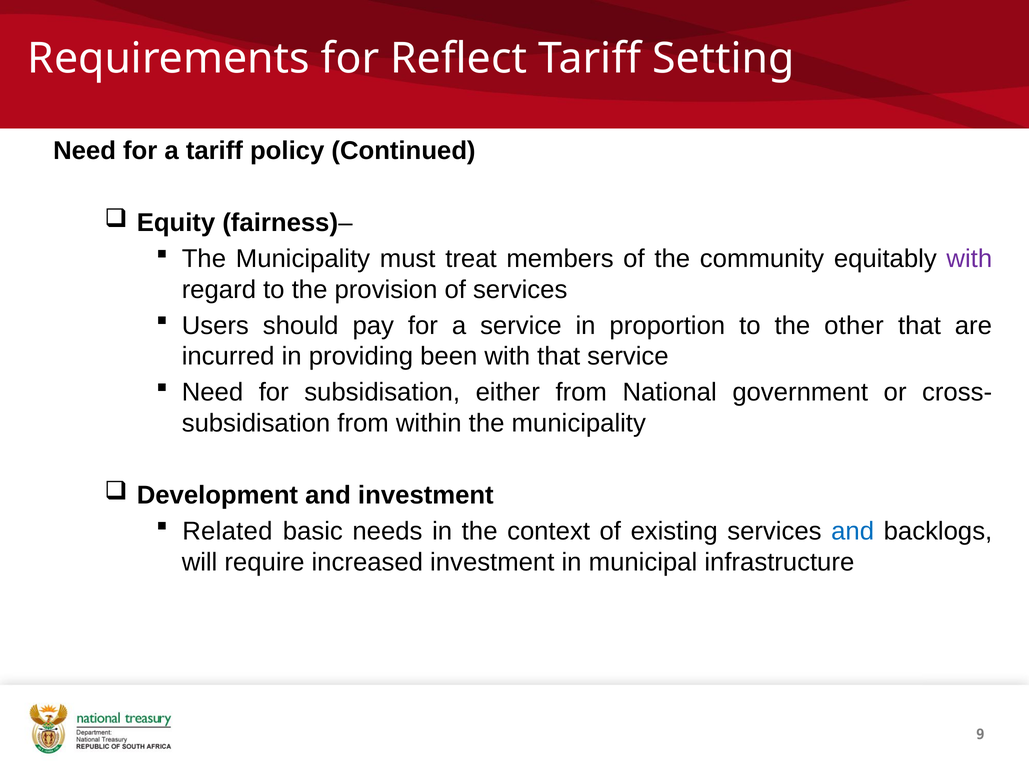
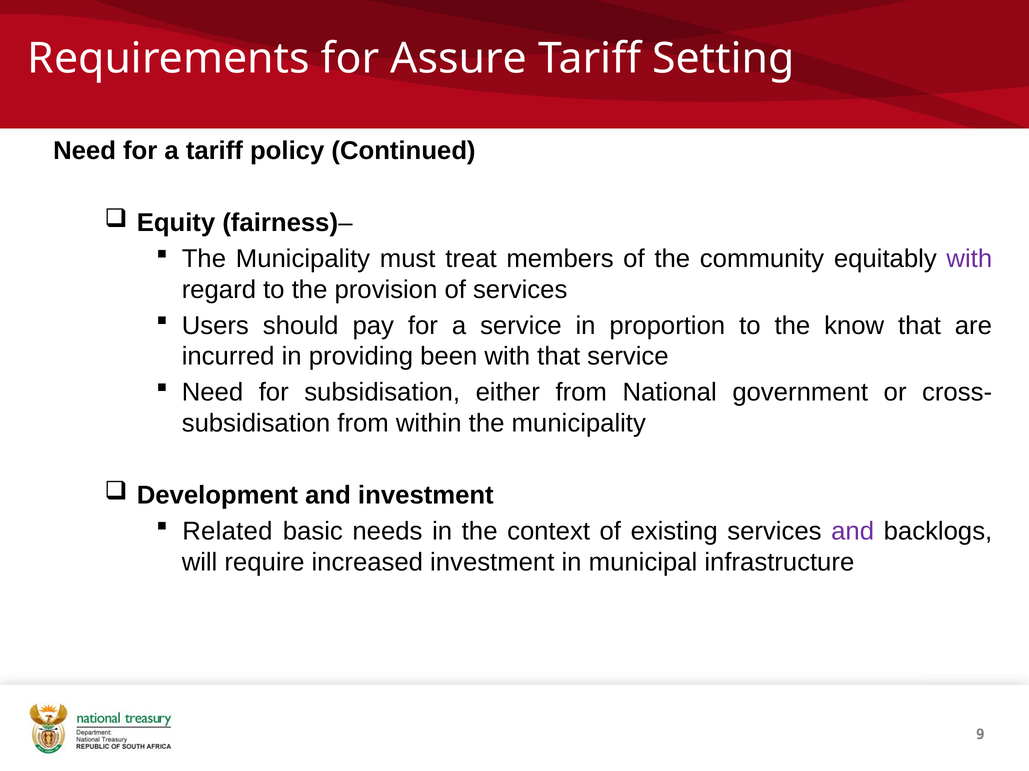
Reflect: Reflect -> Assure
other: other -> know
and at (853, 532) colour: blue -> purple
